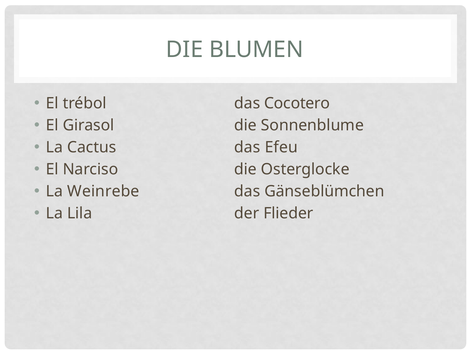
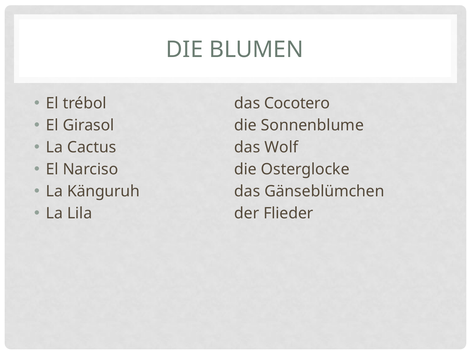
Efeu: Efeu -> Wolf
Weinrebe: Weinrebe -> Känguruh
